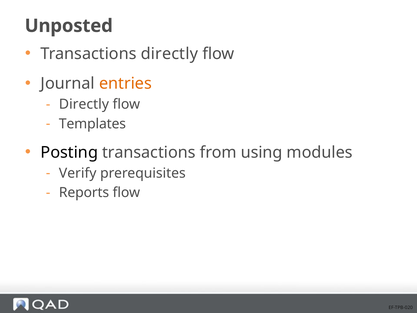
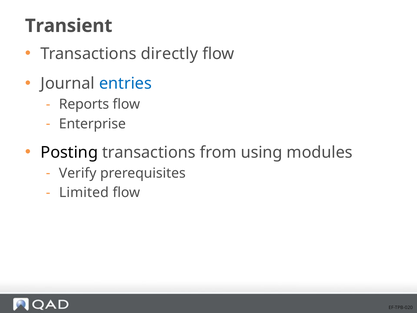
Unposted: Unposted -> Transient
entries colour: orange -> blue
Directly at (84, 104): Directly -> Reports
Templates: Templates -> Enterprise
Reports: Reports -> Limited
